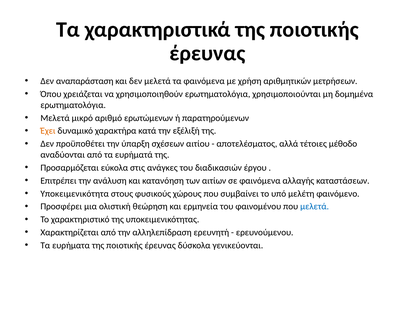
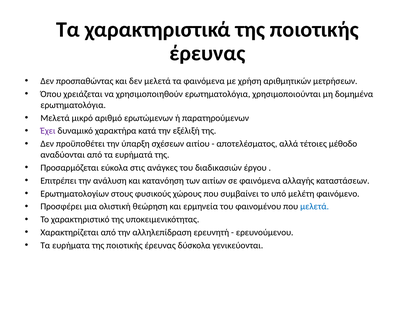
αναπαράσταση: αναπαράσταση -> προσπαθώντας
Έχει colour: orange -> purple
Υποκειμενικότητα: Υποκειμενικότητα -> Ερωτηματολογίων
